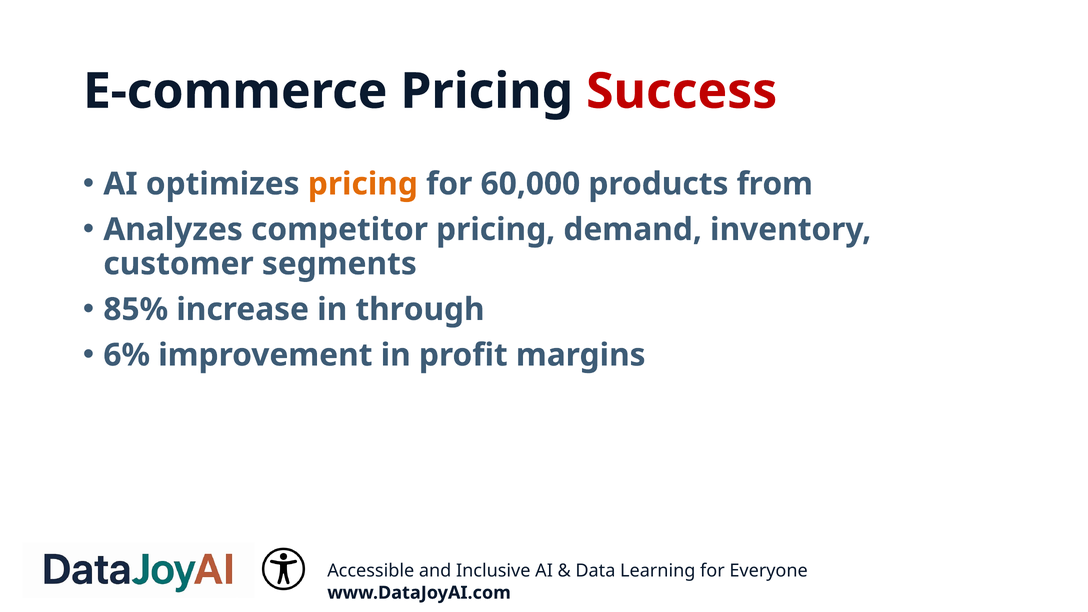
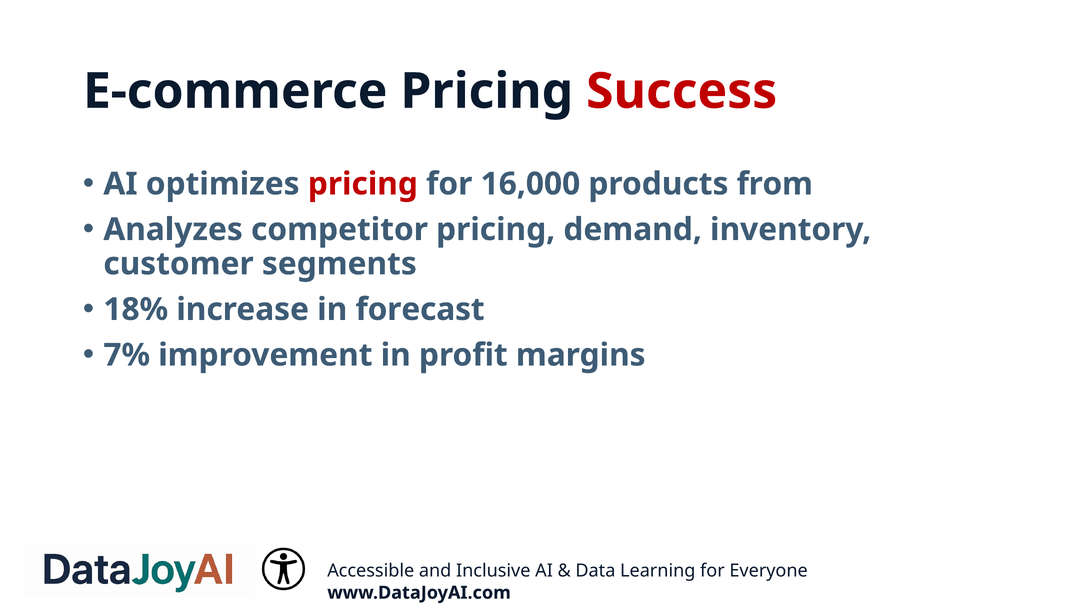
pricing at (363, 184) colour: orange -> red
60,000: 60,000 -> 16,000
85%: 85% -> 18%
through: through -> forecast
6%: 6% -> 7%
